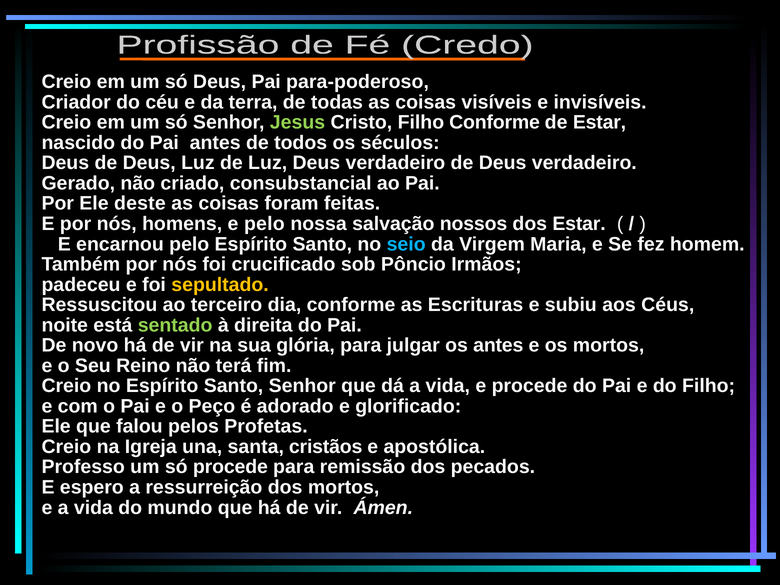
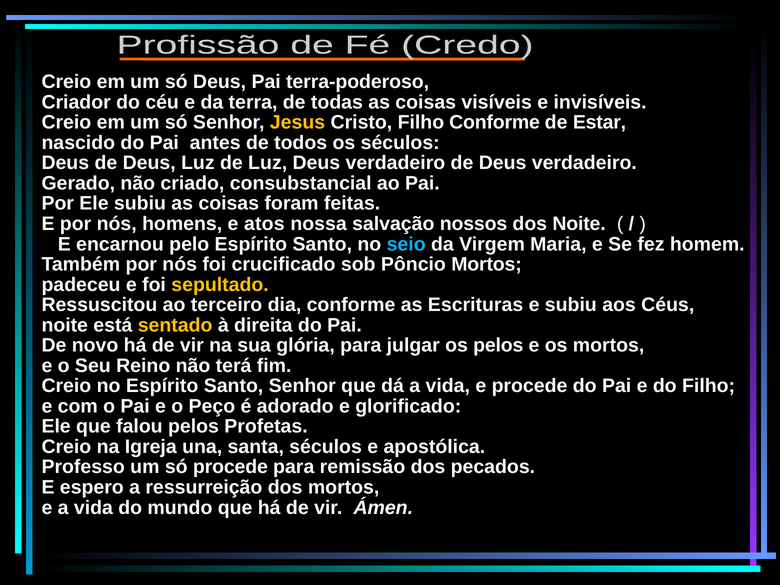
para-poderoso: para-poderoso -> terra-poderoso
Jesus colour: light green -> yellow
Ele deste: deste -> subiu
e pelo: pelo -> atos
dos Estar: Estar -> Noite
Pôncio Irmãos: Irmãos -> Mortos
sentado colour: light green -> yellow
os antes: antes -> pelos
santa cristãos: cristãos -> séculos
